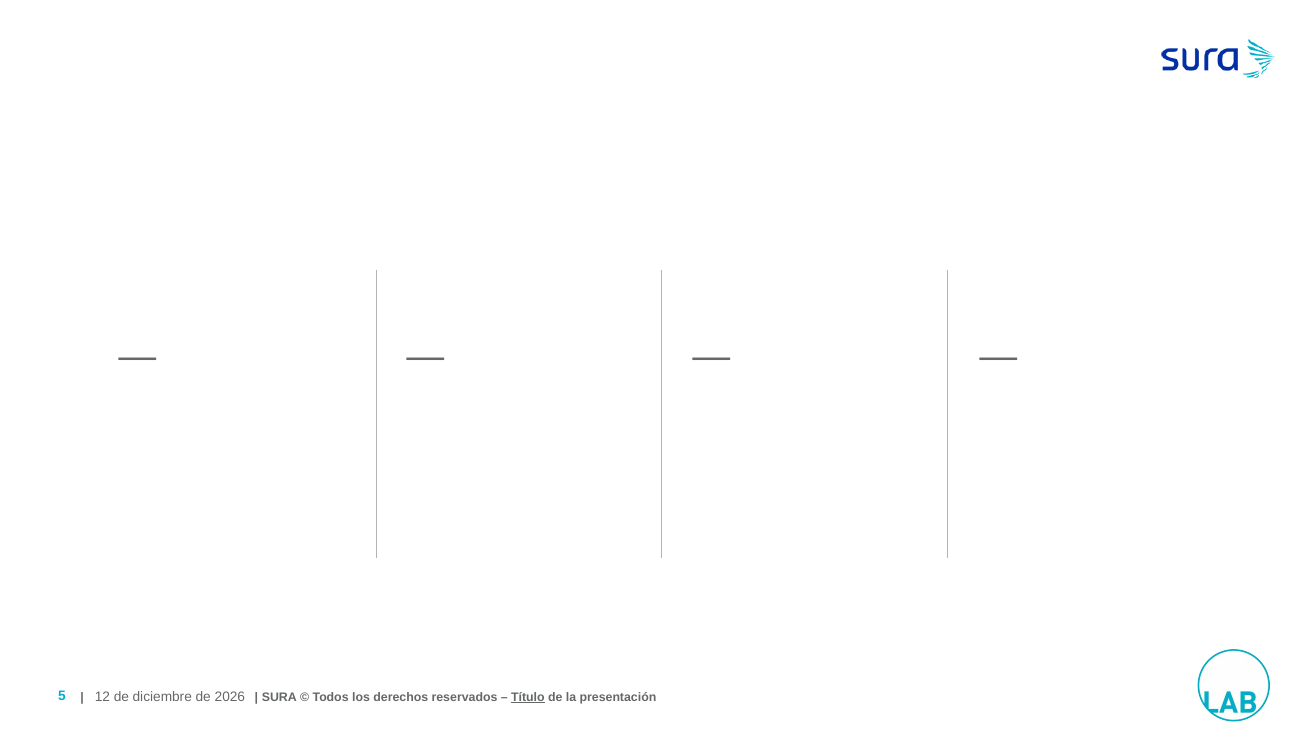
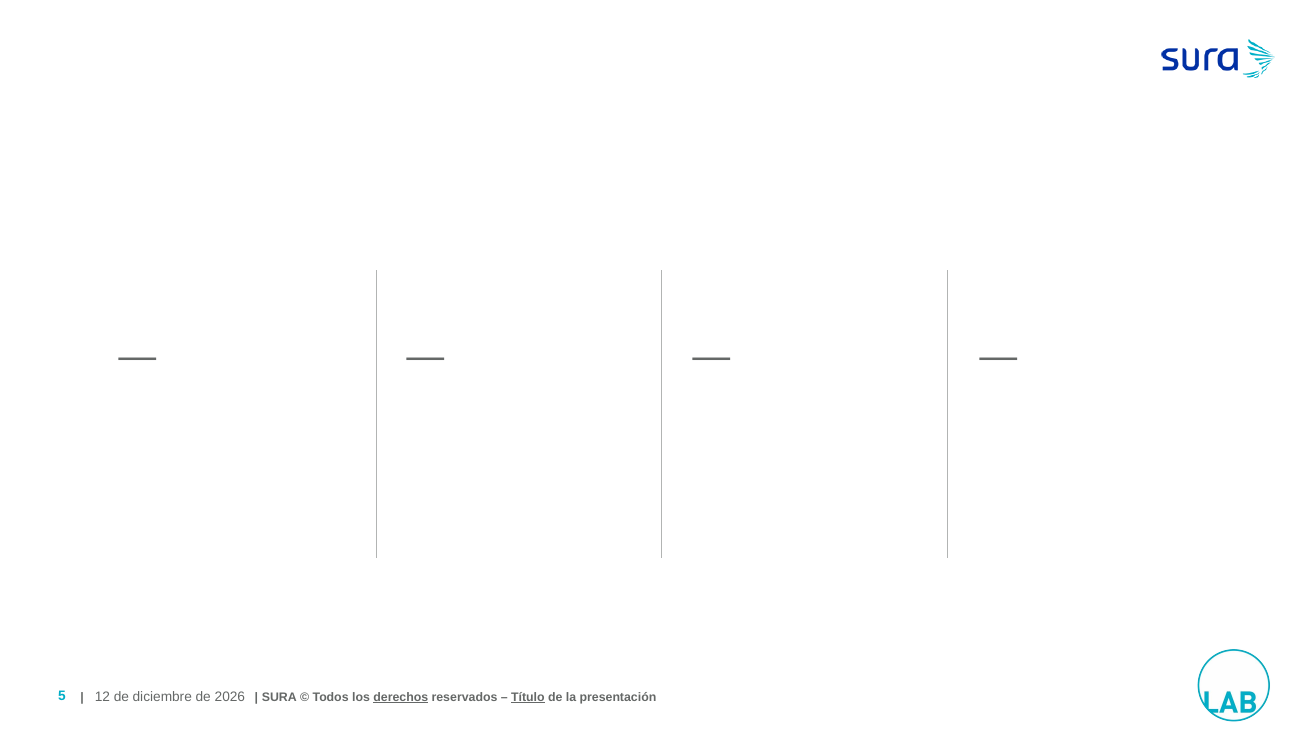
derechos underline: none -> present
